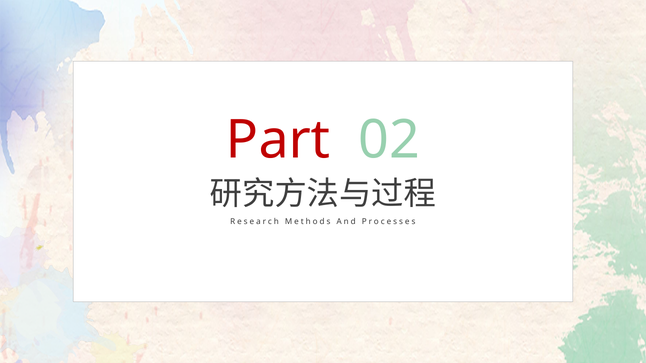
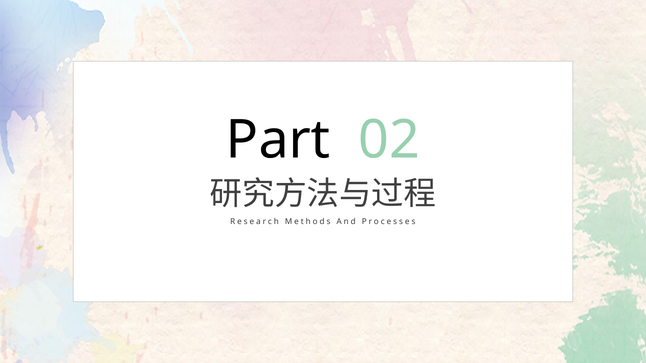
Part colour: red -> black
